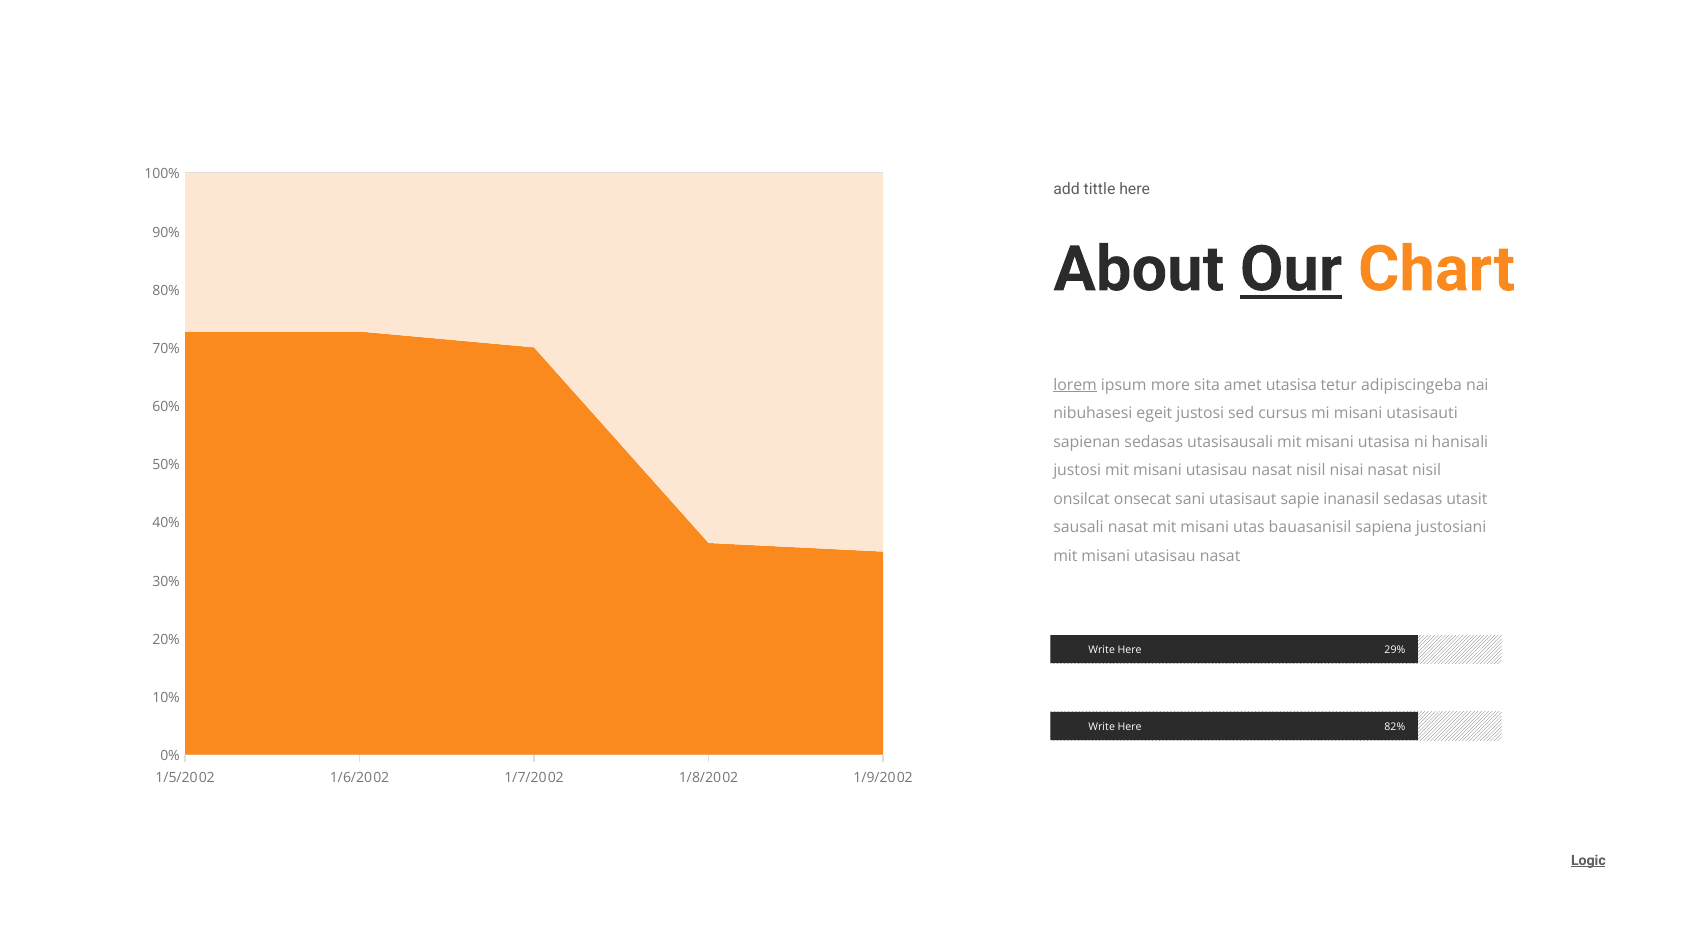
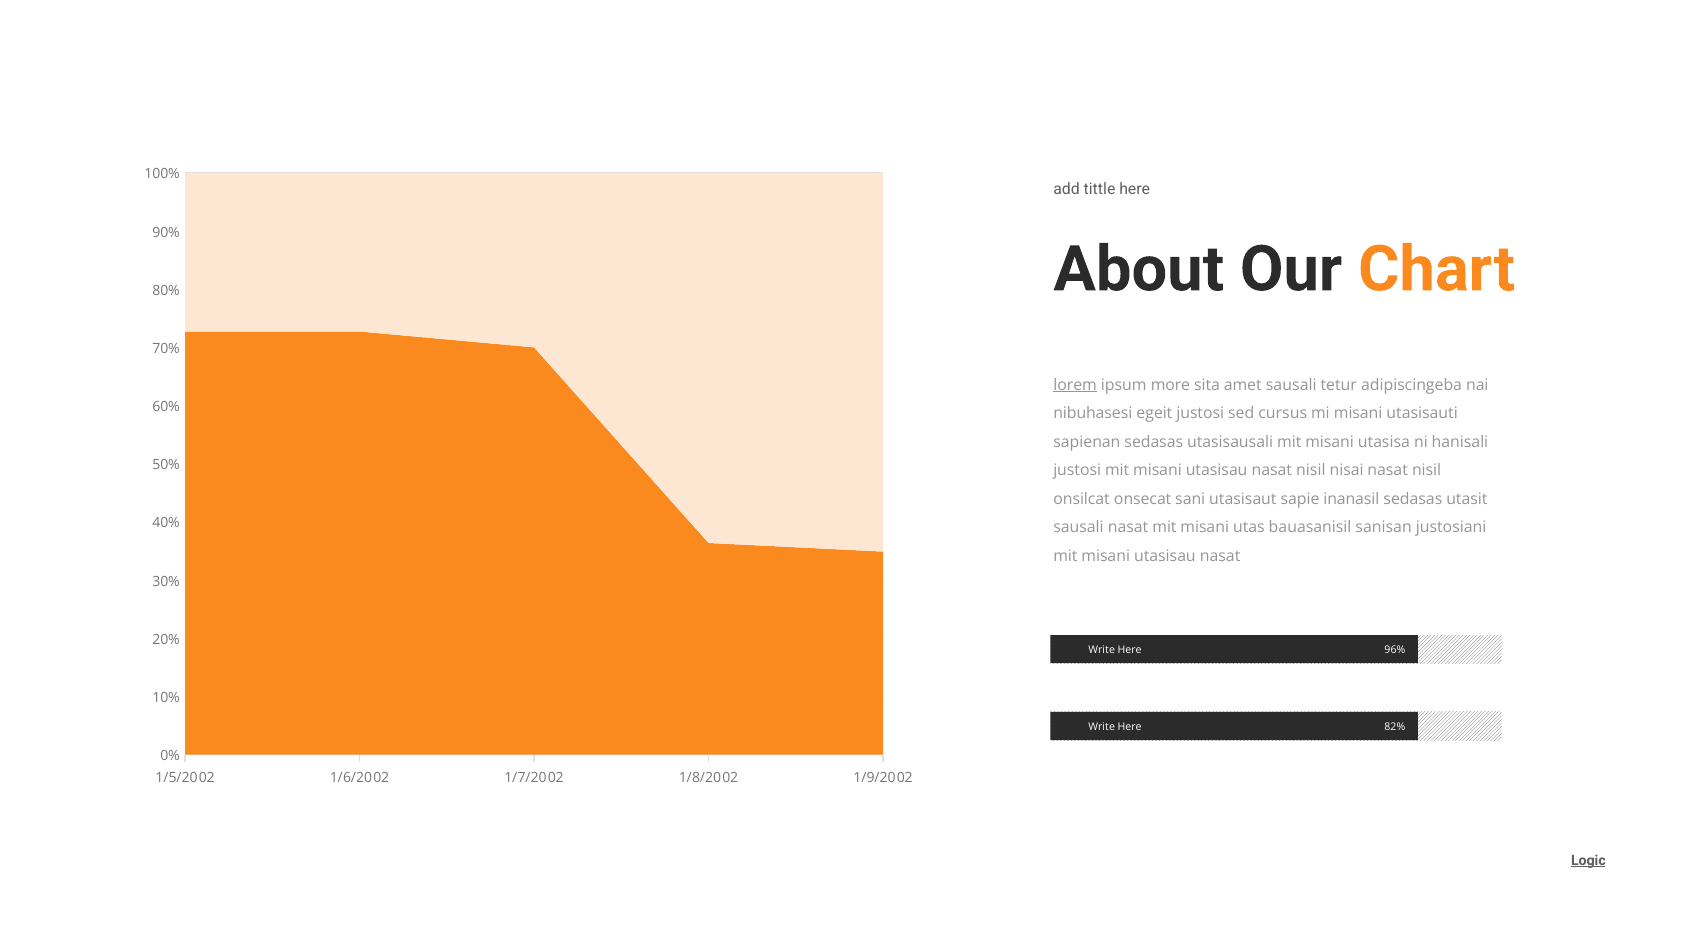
Our underline: present -> none
amet utasisa: utasisa -> sausali
sapiena: sapiena -> sanisan
29%: 29% -> 96%
